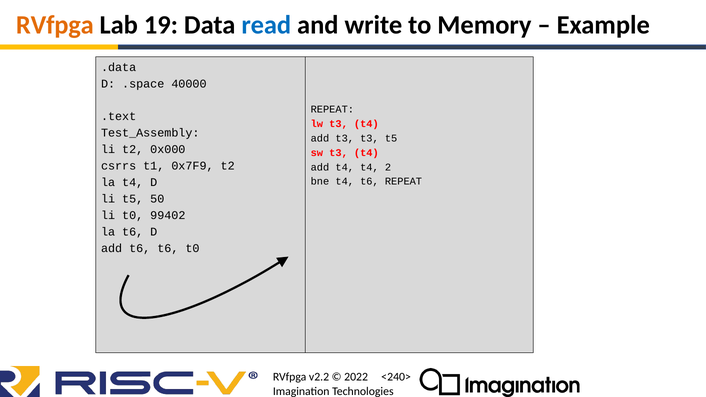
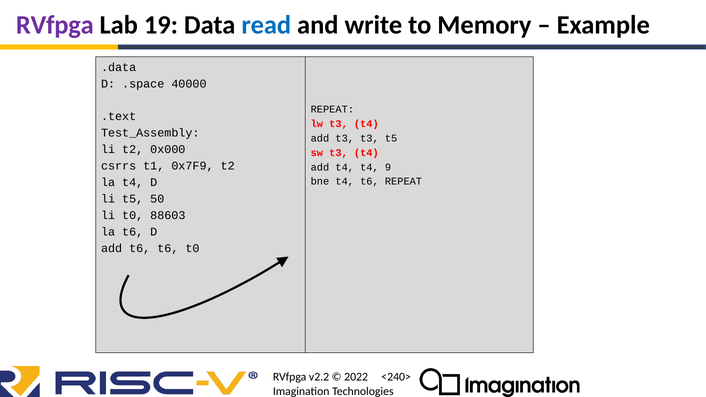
RVfpga at (55, 25) colour: orange -> purple
2: 2 -> 9
99402: 99402 -> 88603
